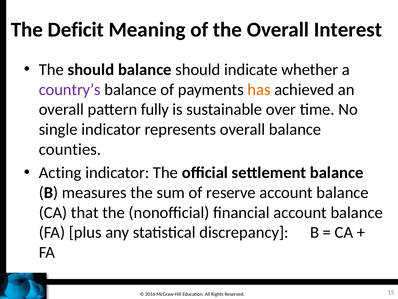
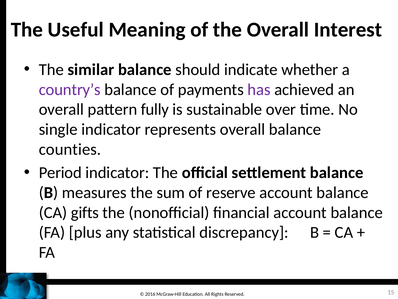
Deficit: Deficit -> Useful
The should: should -> similar
has colour: orange -> purple
Acting: Acting -> Period
that: that -> gifts
